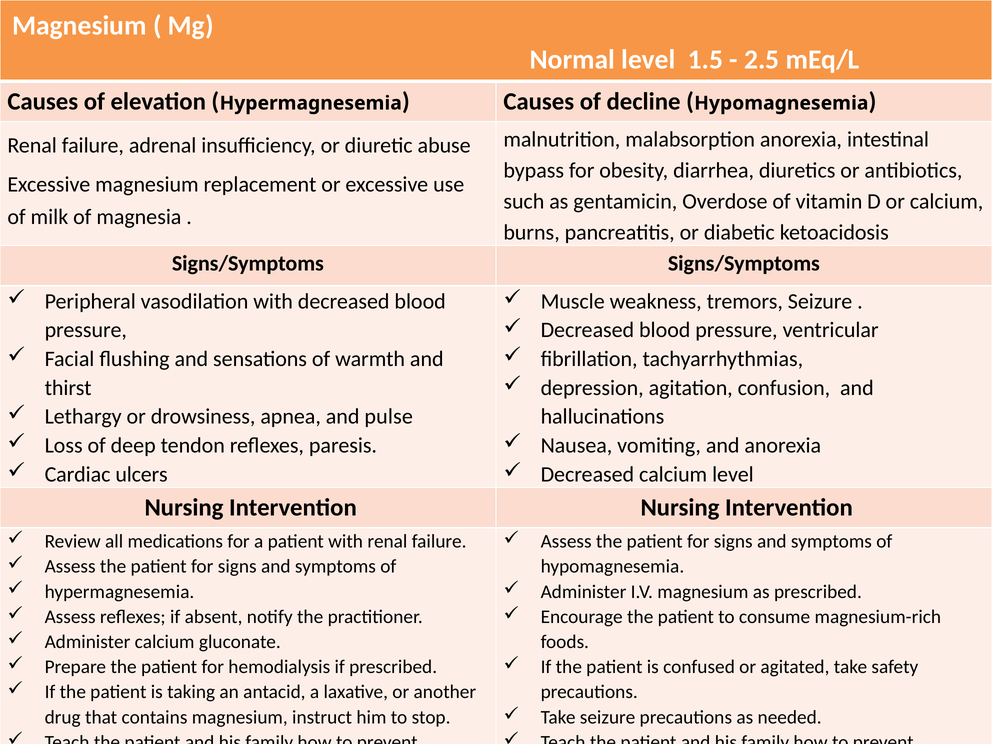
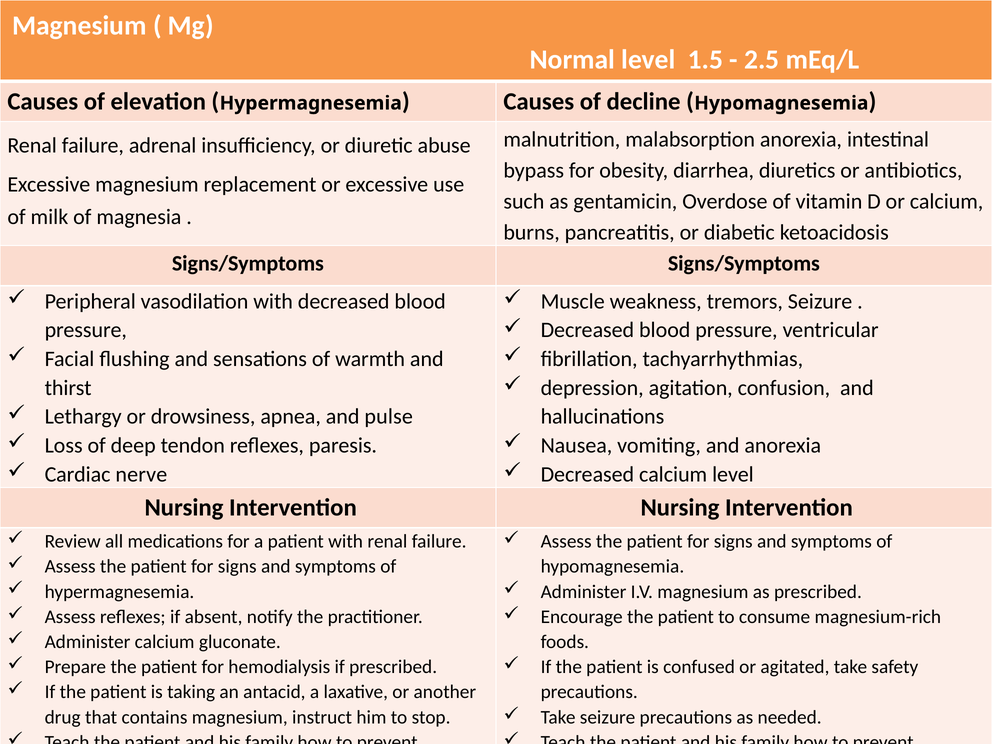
ulcers: ulcers -> nerve
